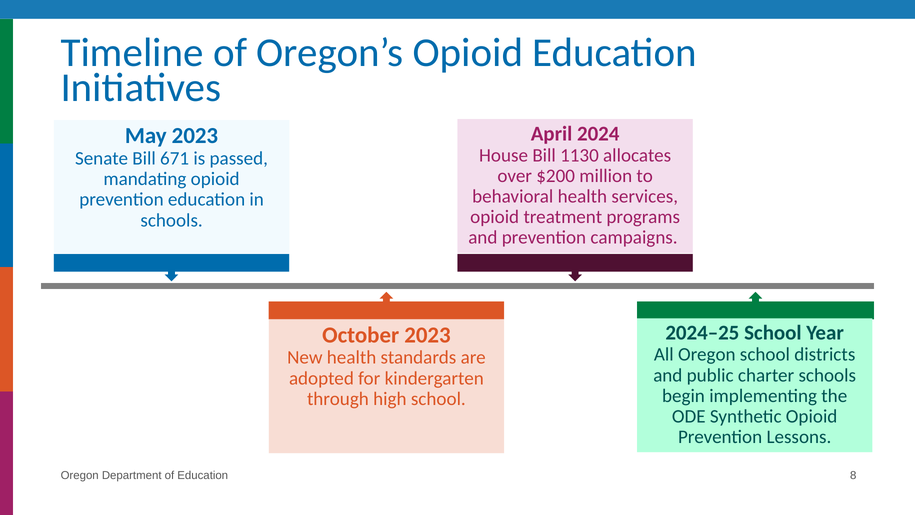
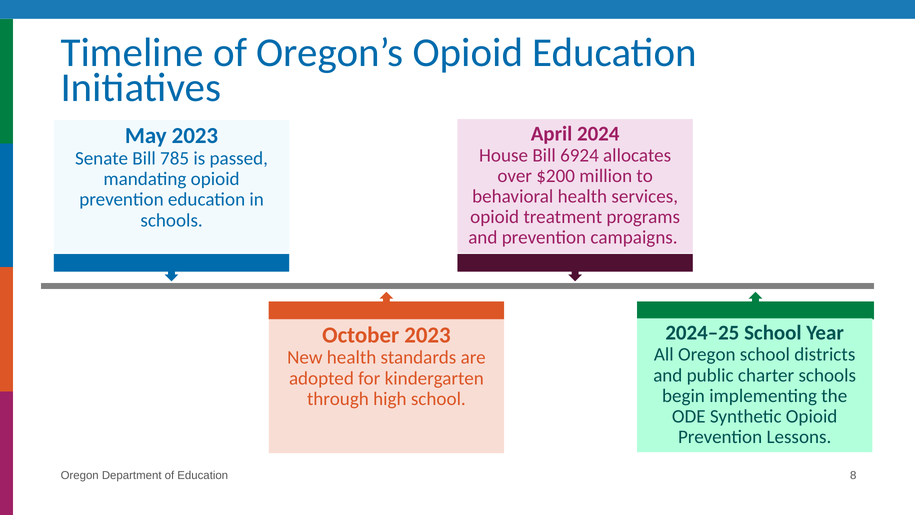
1130: 1130 -> 6924
671: 671 -> 785
